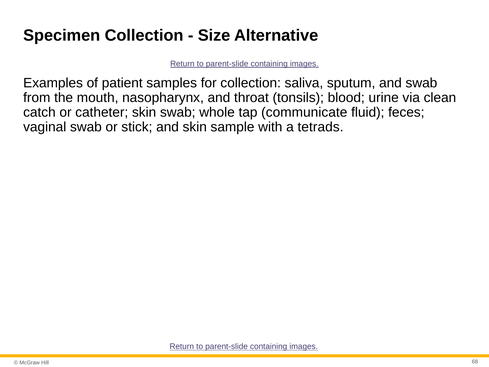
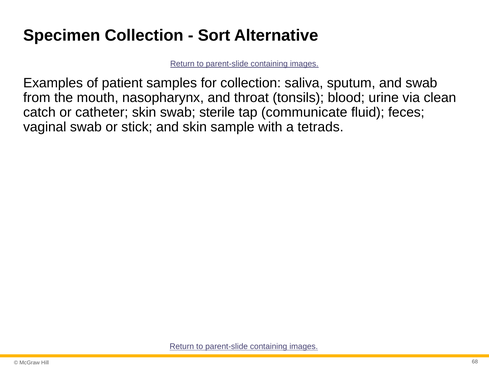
Size: Size -> Sort
whole: whole -> sterile
